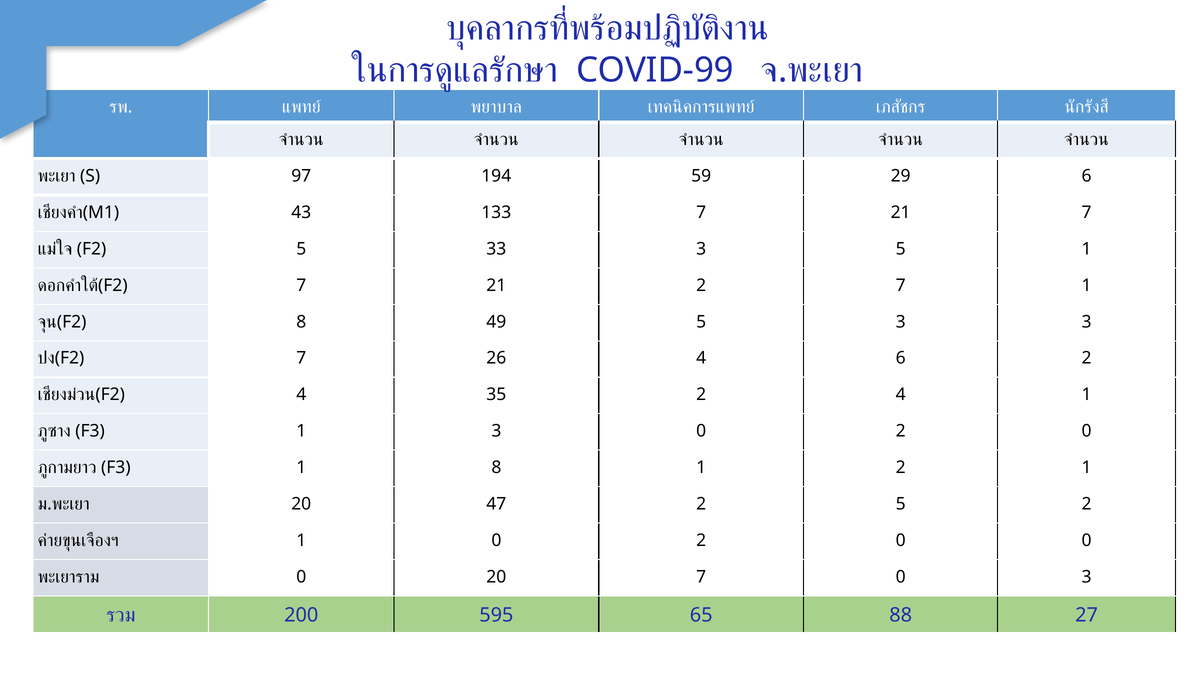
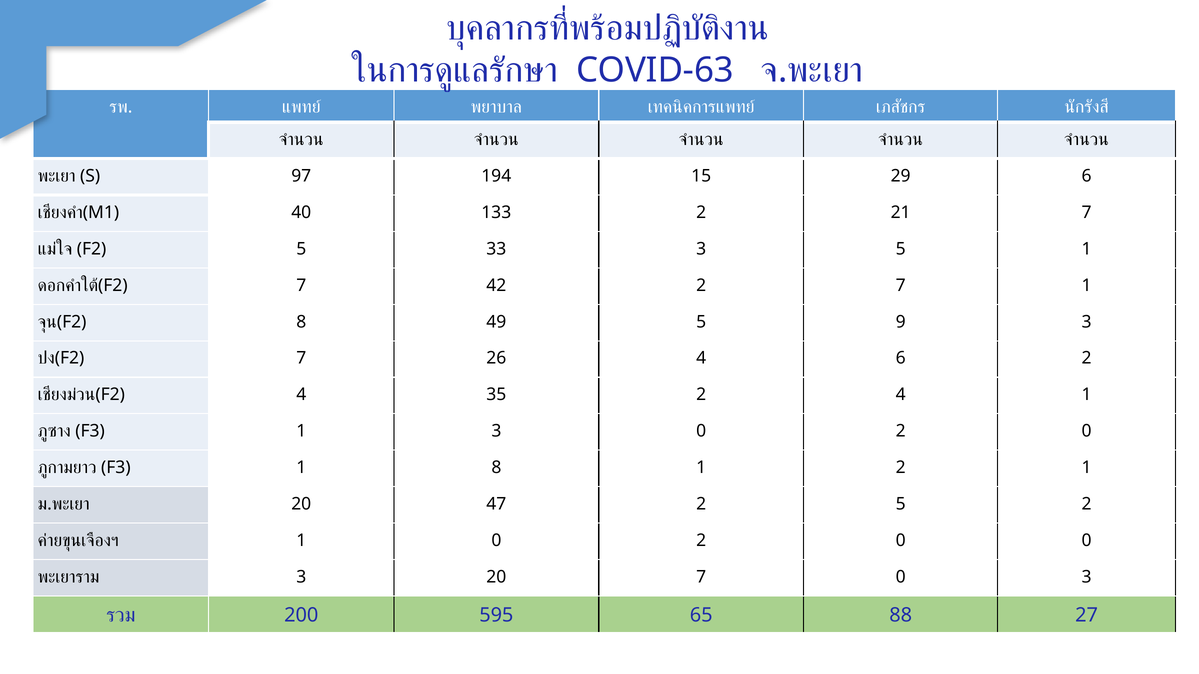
COVID-99: COVID-99 -> COVID-63
59: 59 -> 15
43: 43 -> 40
133 7: 7 -> 2
F2 7 21: 21 -> 42
5 3: 3 -> 9
0 at (301, 577): 0 -> 3
